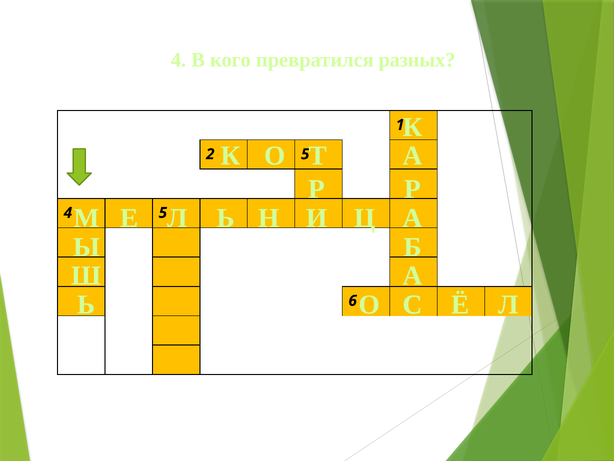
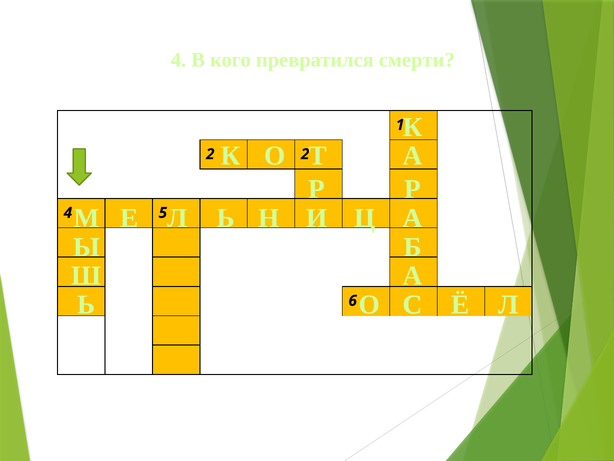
разных: разных -> смерти
2 5: 5 -> 2
